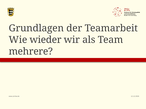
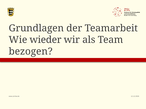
mehrere: mehrere -> bezogen
